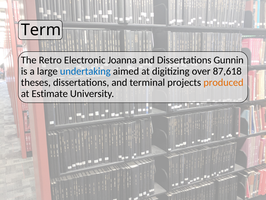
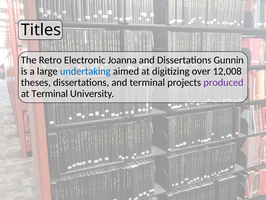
Term: Term -> Titles
87,618: 87,618 -> 12,008
produced colour: orange -> purple
at Estimate: Estimate -> Terminal
